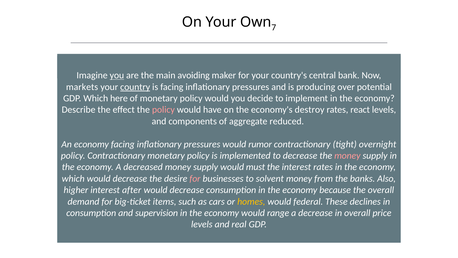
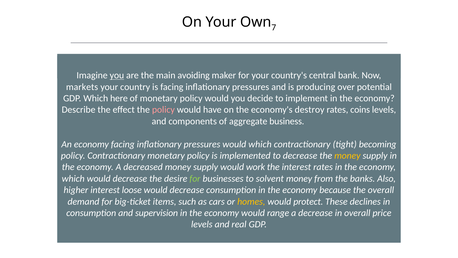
country underline: present -> none
react: react -> coins
reduced: reduced -> business
would rumor: rumor -> which
overnight: overnight -> becoming
money at (347, 155) colour: pink -> yellow
must: must -> work
for at (195, 178) colour: pink -> light green
after: after -> loose
federal: federal -> protect
